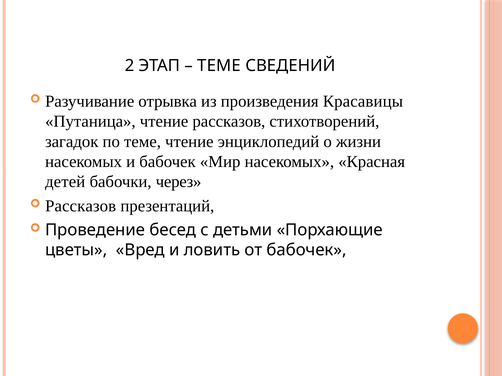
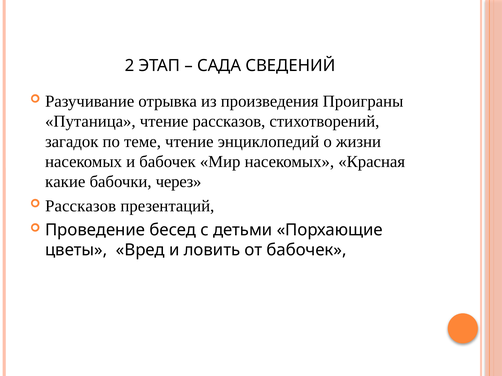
ТЕМЕ at (219, 66): ТЕМЕ -> САДА
Красавицы: Красавицы -> Проиграны
детей: детей -> какие
